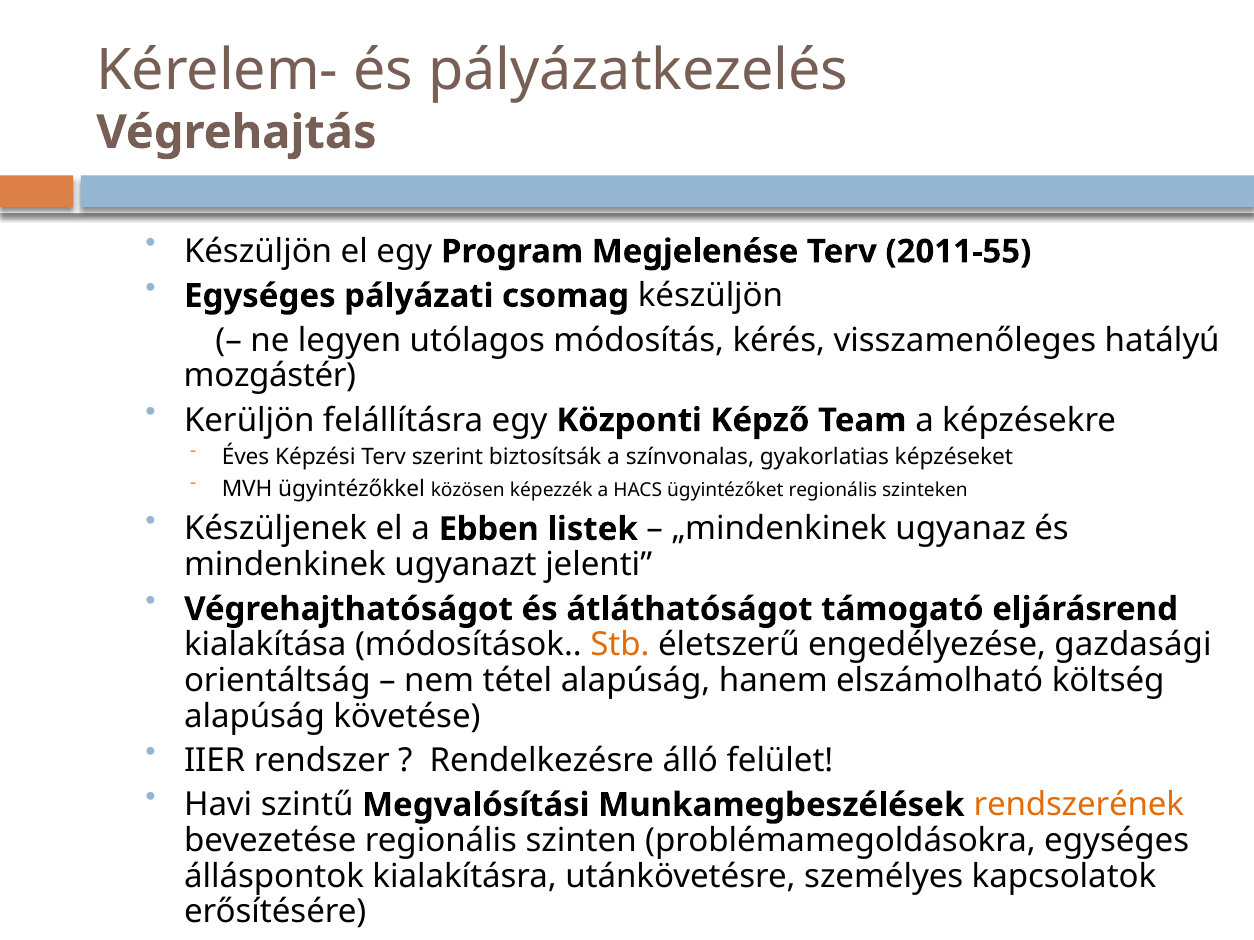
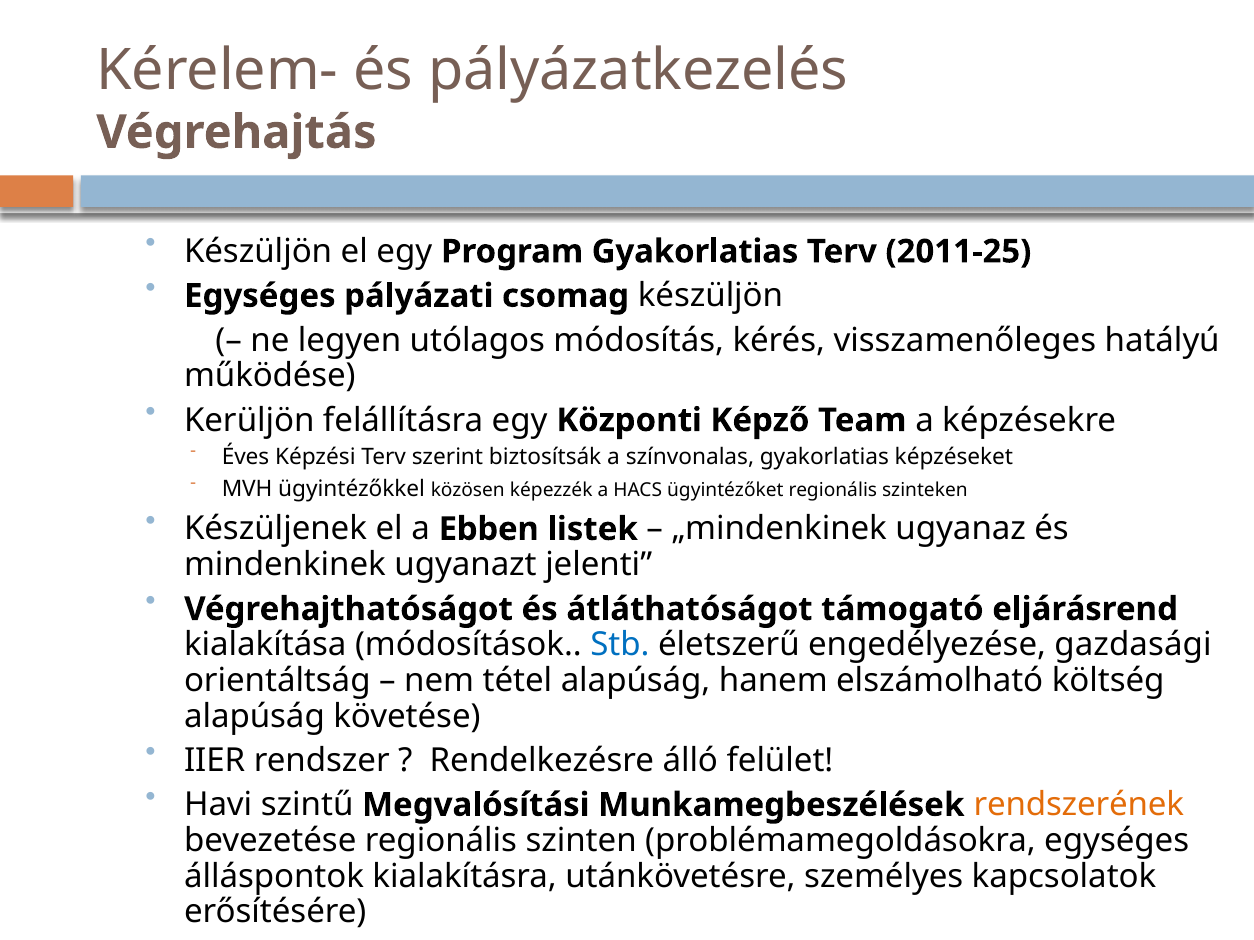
Program Megjelenése: Megjelenése -> Gyakorlatias
2011-55: 2011-55 -> 2011-25
mozgástér: mozgástér -> működése
Stb colour: orange -> blue
